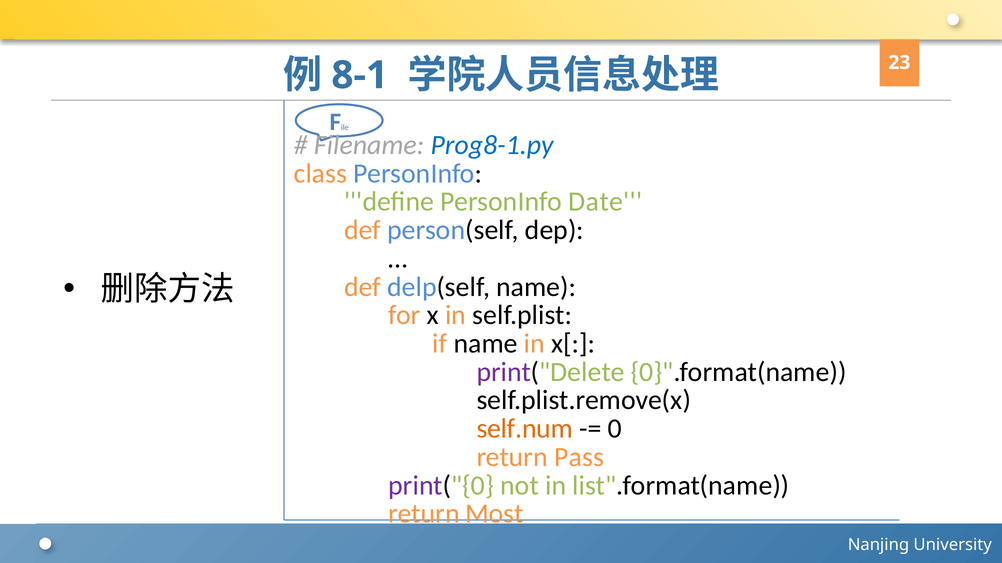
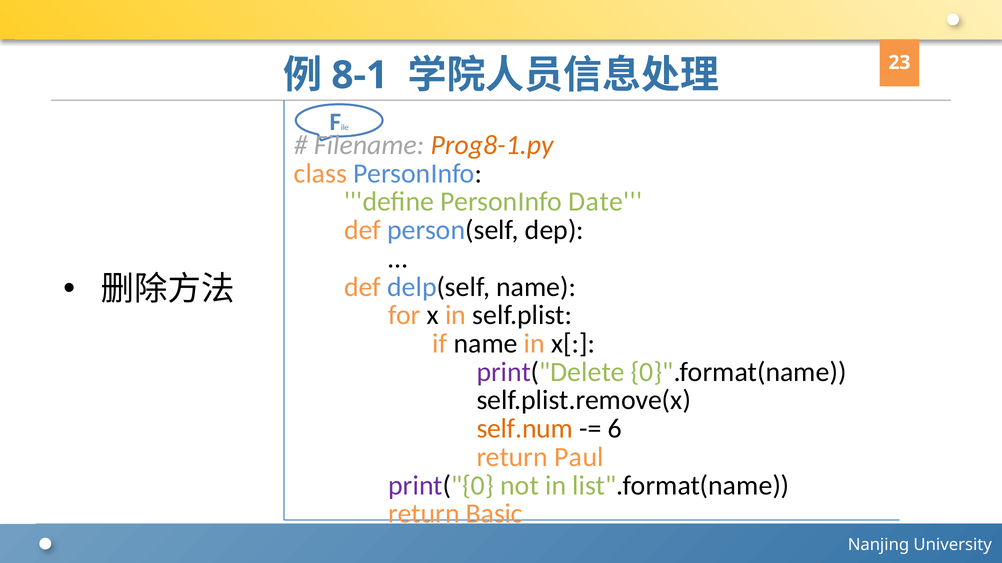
Prog8-1.py colour: blue -> orange
0: 0 -> 6
Pass: Pass -> Paul
Most: Most -> Basic
